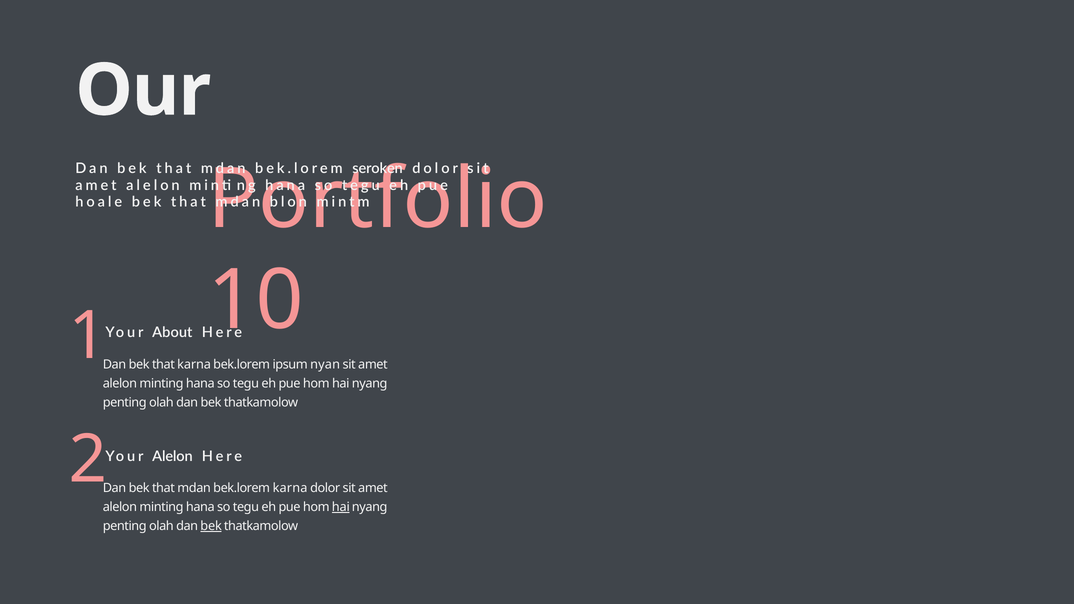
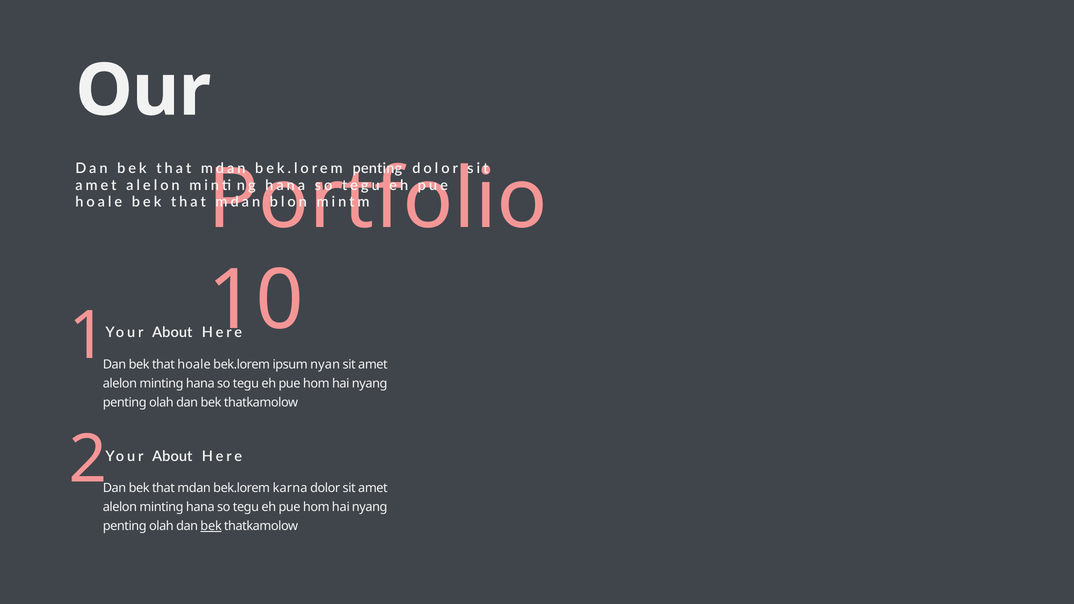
bek.lorem seroken: seroken -> penting
that karna: karna -> hoale
Alelon at (172, 457): Alelon -> About
hai at (341, 507) underline: present -> none
